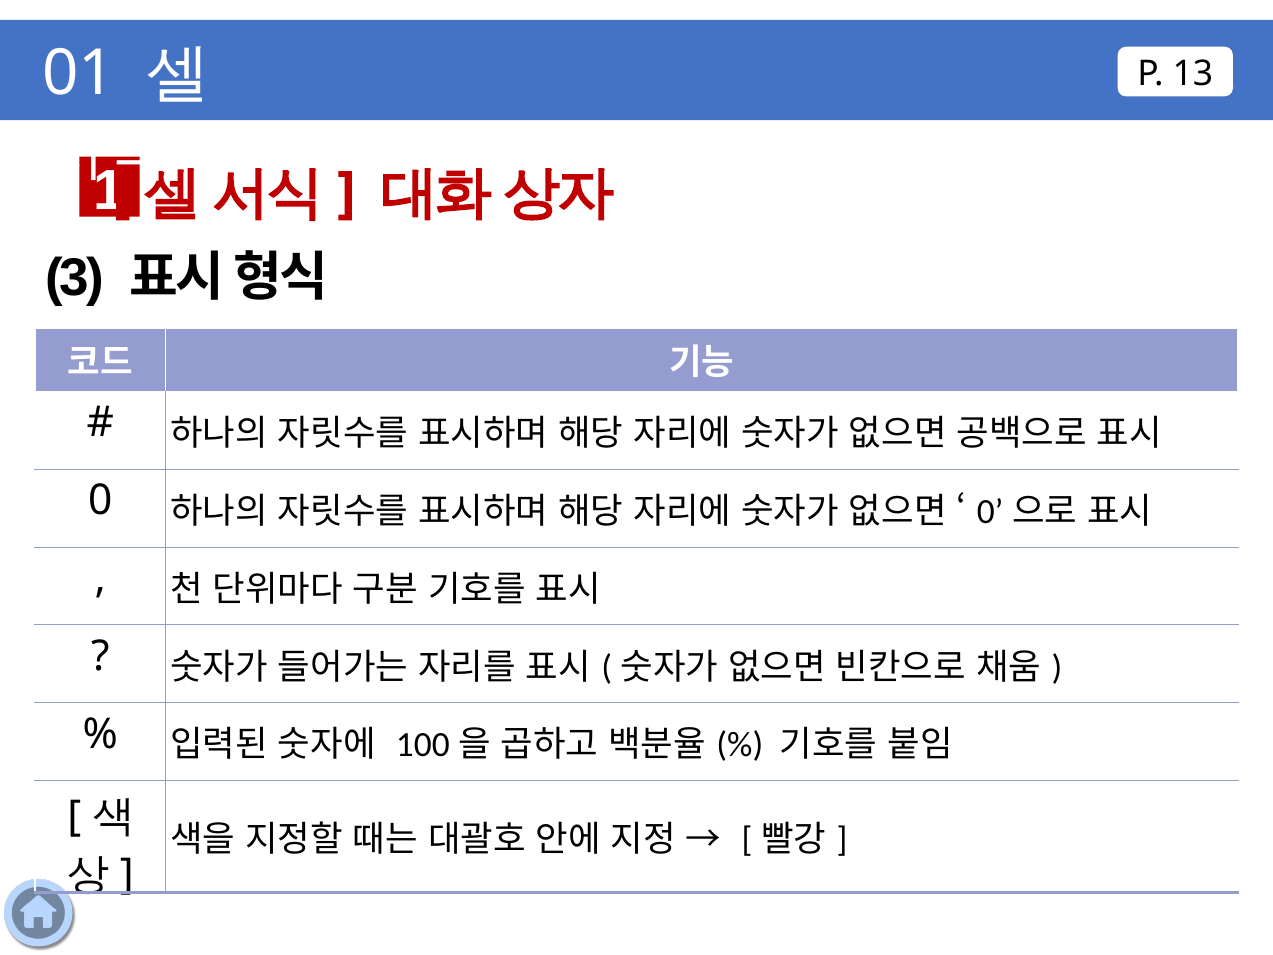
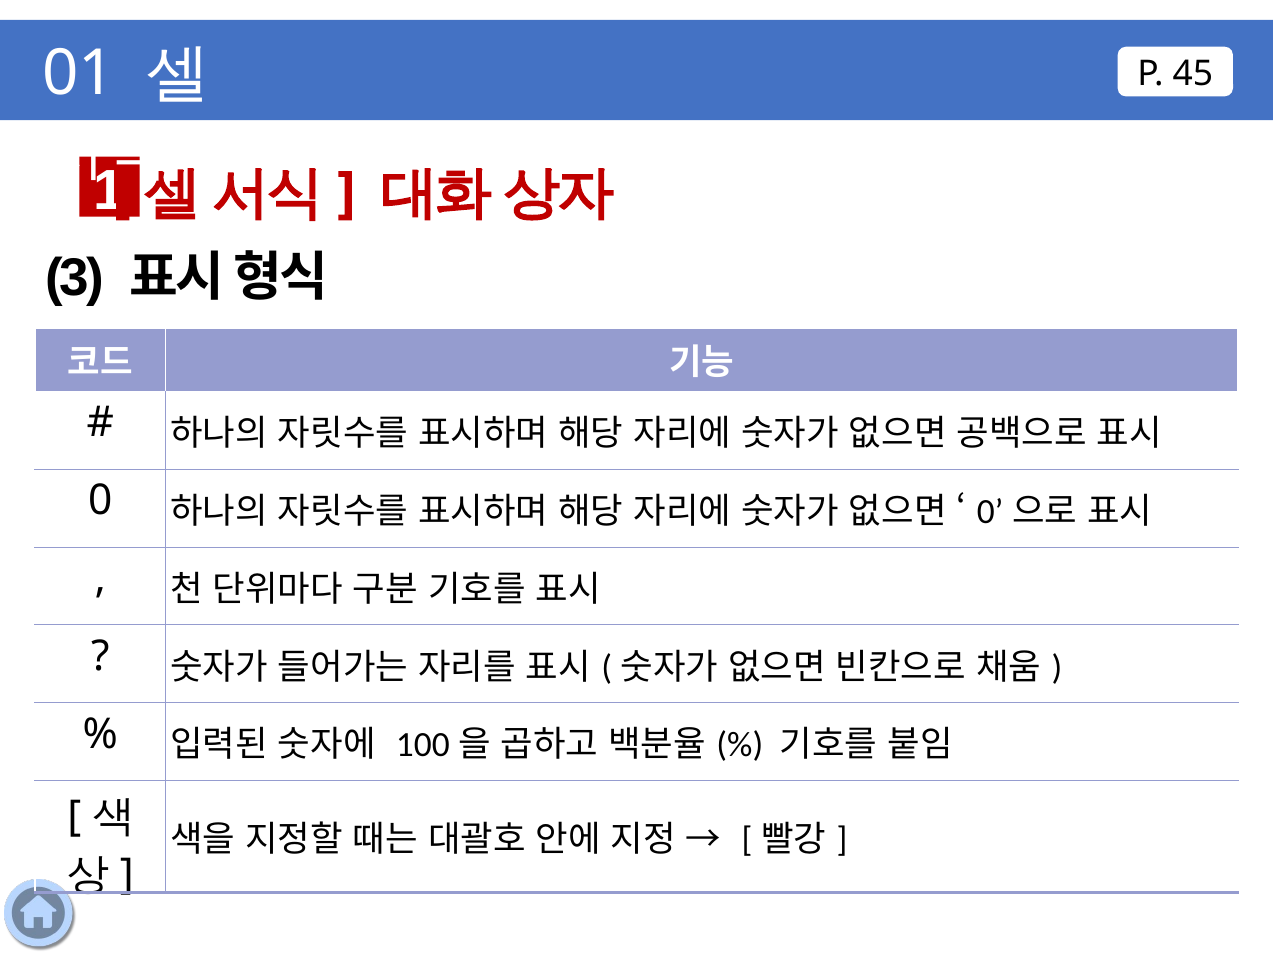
13: 13 -> 45
